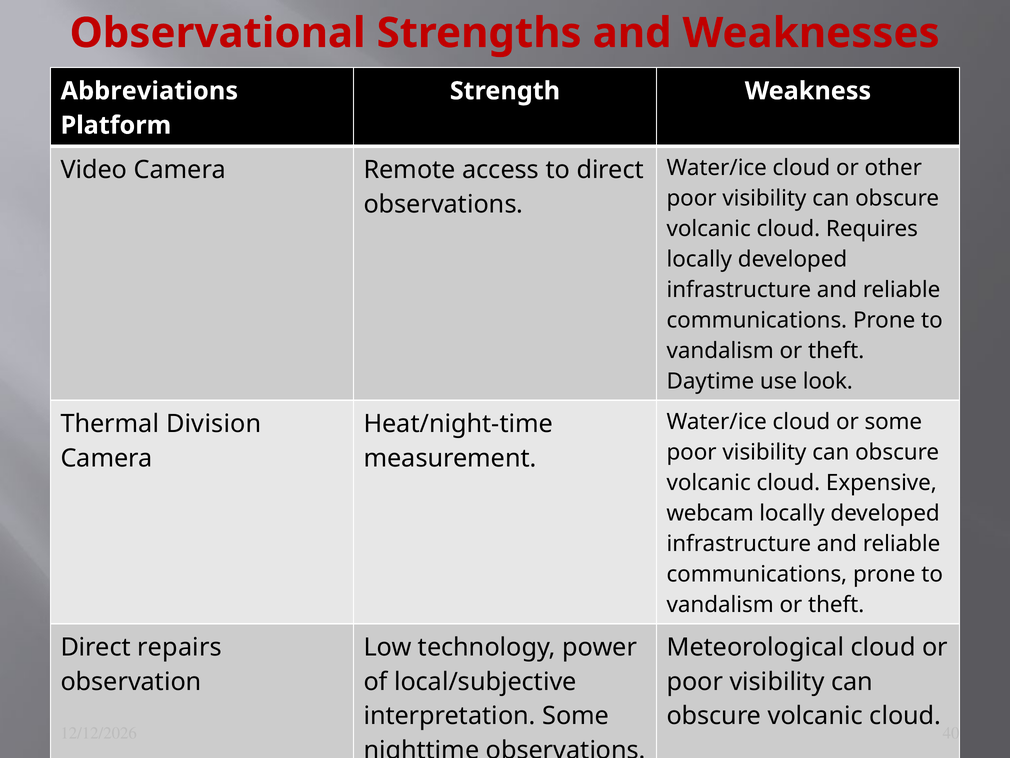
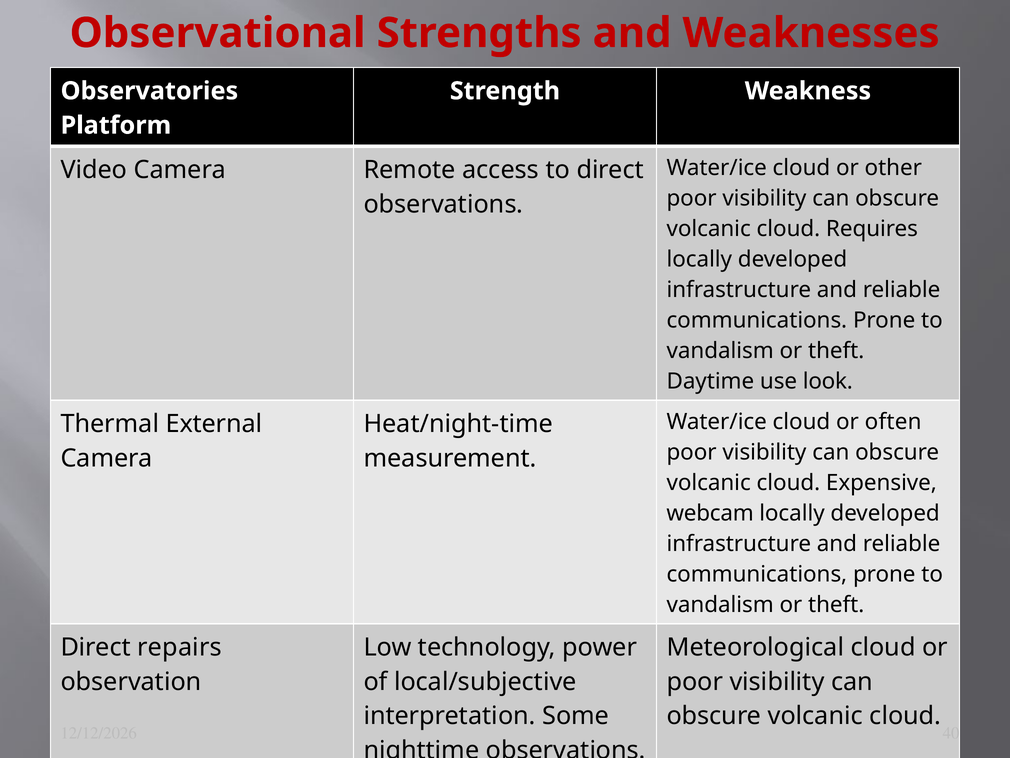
Abbreviations: Abbreviations -> Observatories
or some: some -> often
Division: Division -> External
